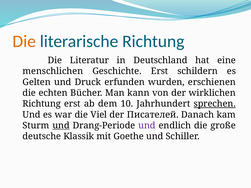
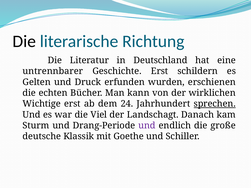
Die at (24, 41) colour: orange -> black
menschlichen: menschlichen -> untrennbarer
Richtung at (42, 104): Richtung -> Wichtige
10: 10 -> 24
Писателей: Писателей -> Landschagt
und at (61, 126) underline: present -> none
